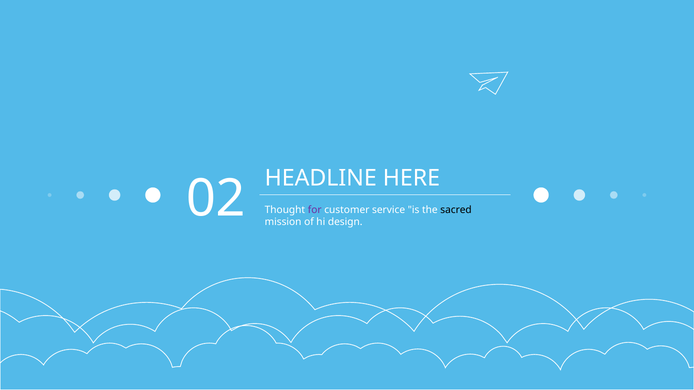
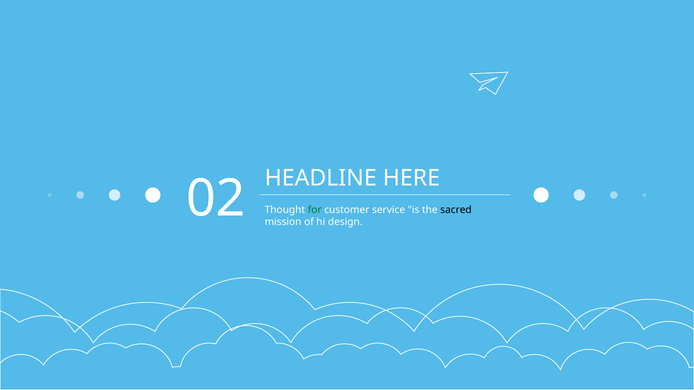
for colour: purple -> green
